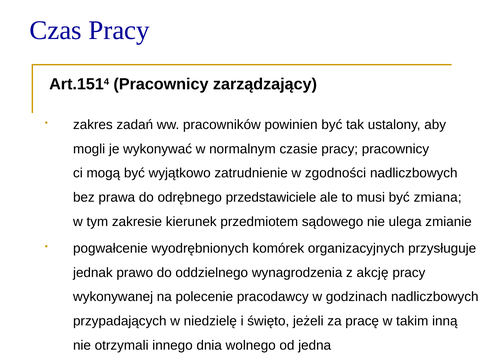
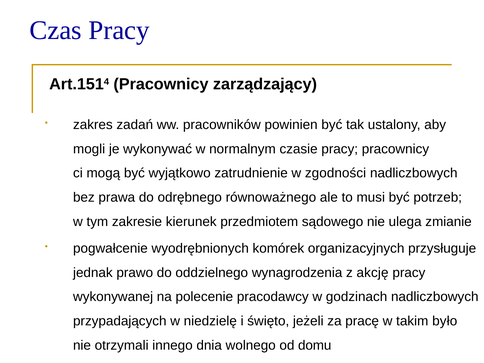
przedstawiciele: przedstawiciele -> równoważnego
zmiana: zmiana -> potrzeb
inną: inną -> było
jedna: jedna -> domu
